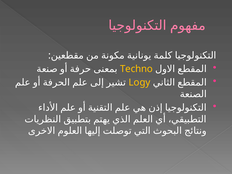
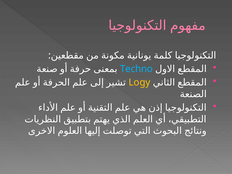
Techno colour: yellow -> light blue
